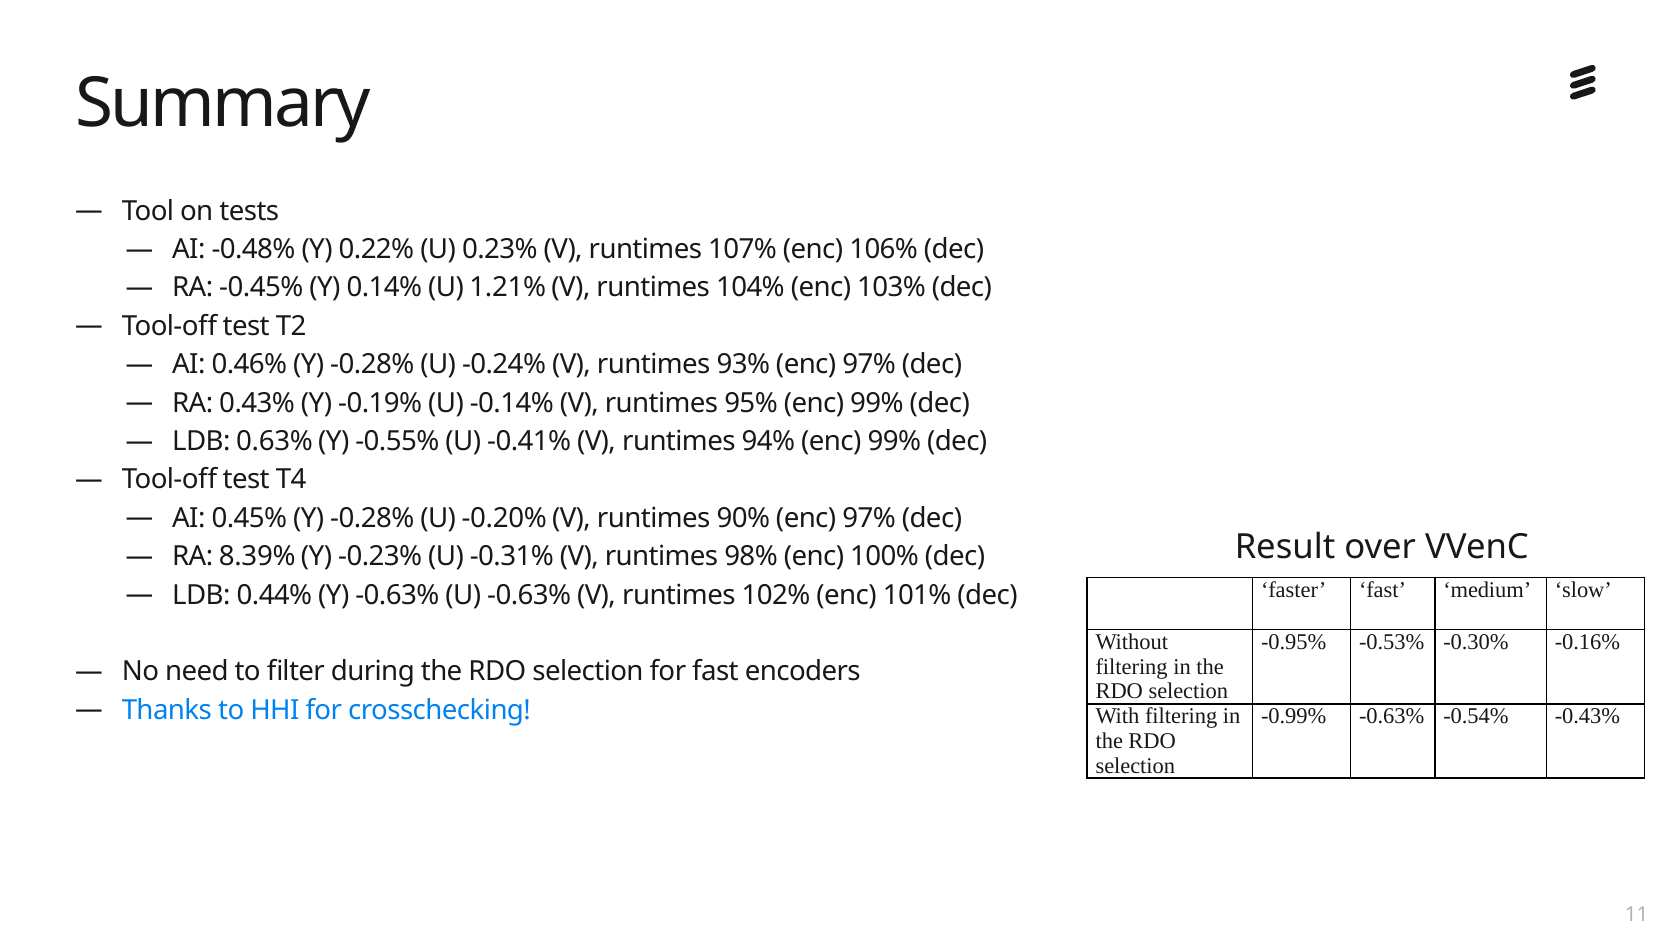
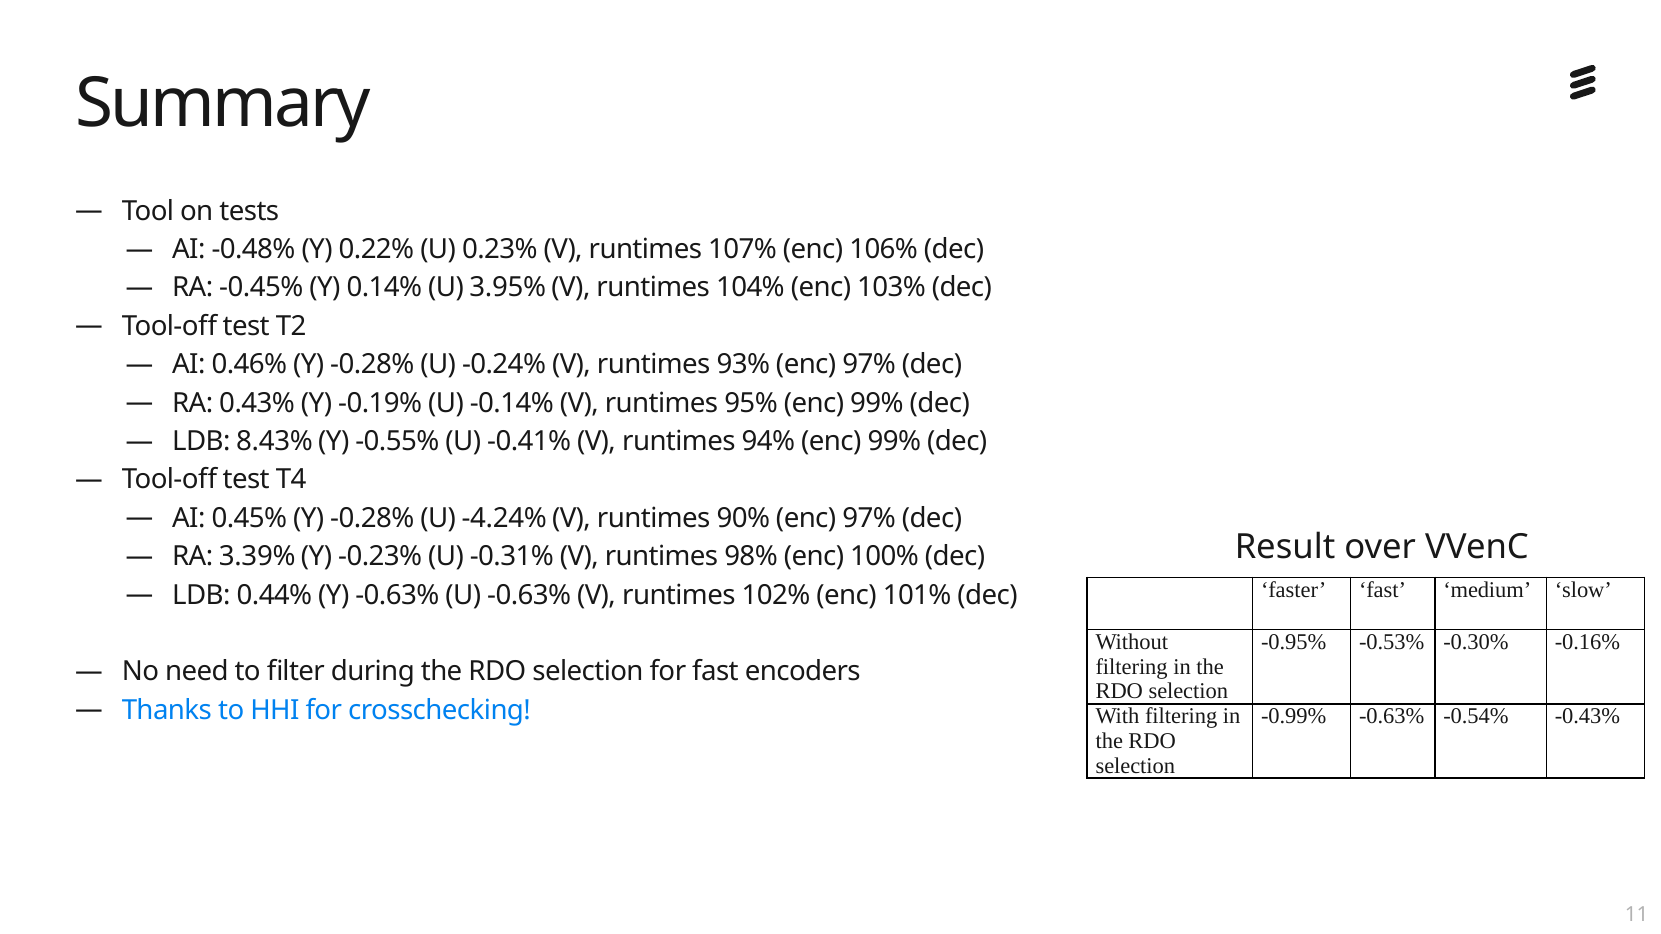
1.21%: 1.21% -> 3.95%
0.63%: 0.63% -> 8.43%
-0.20%: -0.20% -> -4.24%
8.39%: 8.39% -> 3.39%
